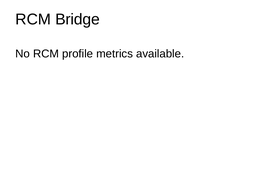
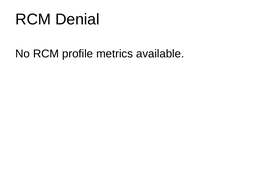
Bridge: Bridge -> Denial
